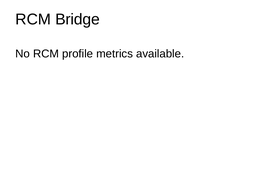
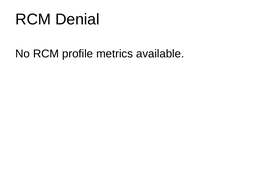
Bridge: Bridge -> Denial
